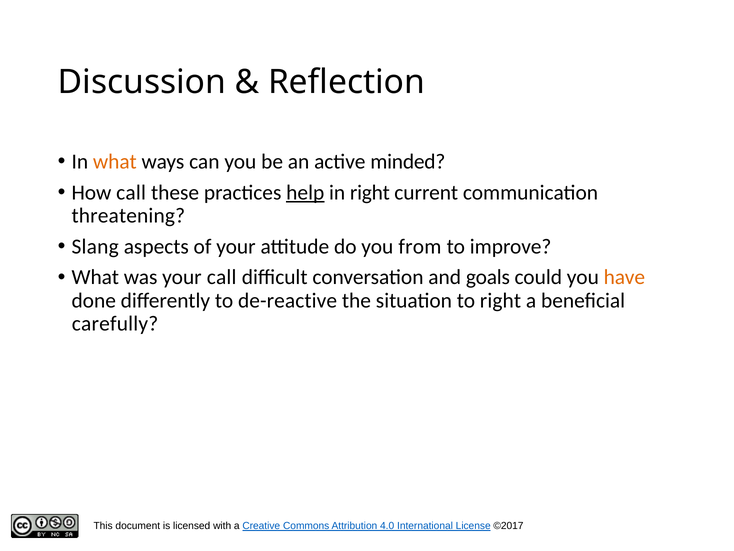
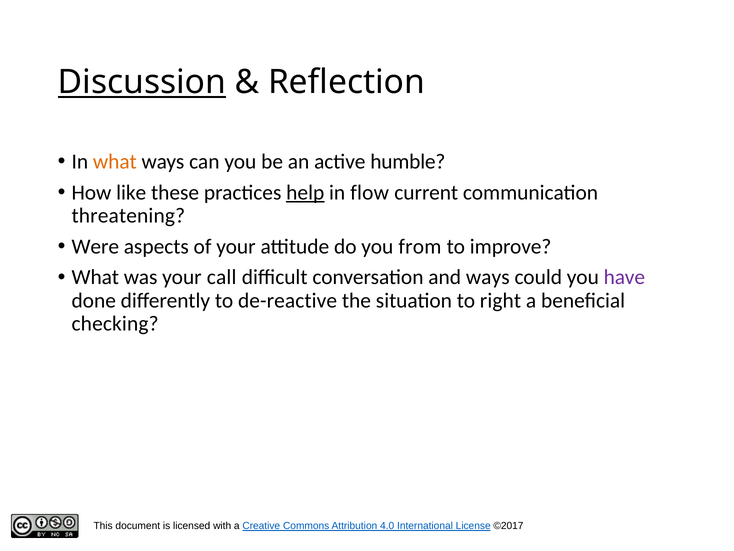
Discussion underline: none -> present
minded: minded -> humble
How call: call -> like
in right: right -> flow
Slang: Slang -> Were
and goals: goals -> ways
have colour: orange -> purple
carefully: carefully -> checking
